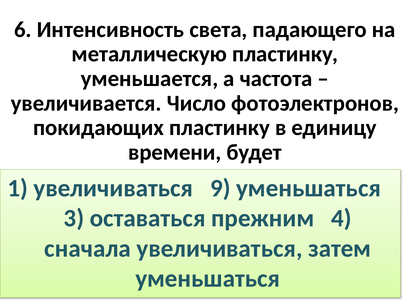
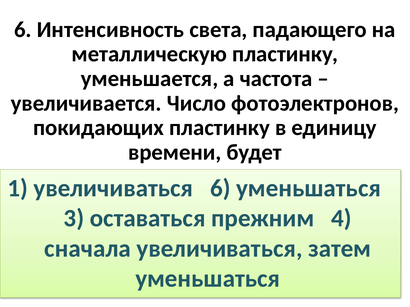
увеличиваться 9: 9 -> 6
